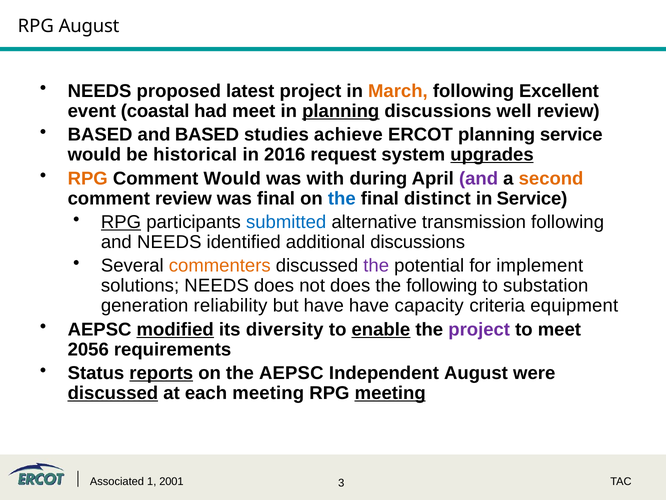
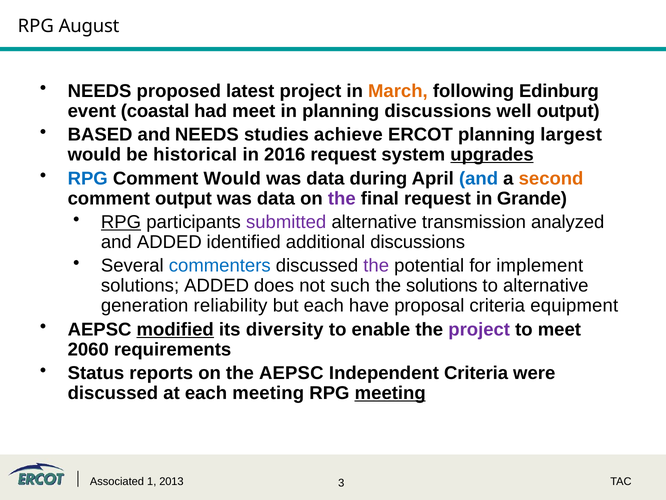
Excellent: Excellent -> Edinburg
planning at (341, 111) underline: present -> none
well review: review -> output
and BASED: BASED -> NEEDS
planning service: service -> largest
RPG at (88, 178) colour: orange -> blue
with at (325, 178): with -> data
and at (479, 178) colour: purple -> blue
comment review: review -> output
final at (276, 198): final -> data
the at (342, 198) colour: blue -> purple
final distinct: distinct -> request
in Service: Service -> Grande
submitted colour: blue -> purple
transmission following: following -> analyzed
and NEEDS: NEEDS -> ADDED
commenters colour: orange -> blue
solutions NEEDS: NEEDS -> ADDED
not does: does -> such
the following: following -> solutions
to substation: substation -> alternative
but have: have -> each
capacity: capacity -> proposal
enable underline: present -> none
2056: 2056 -> 2060
reports underline: present -> none
Independent August: August -> Criteria
discussed at (113, 393) underline: present -> none
2001: 2001 -> 2013
